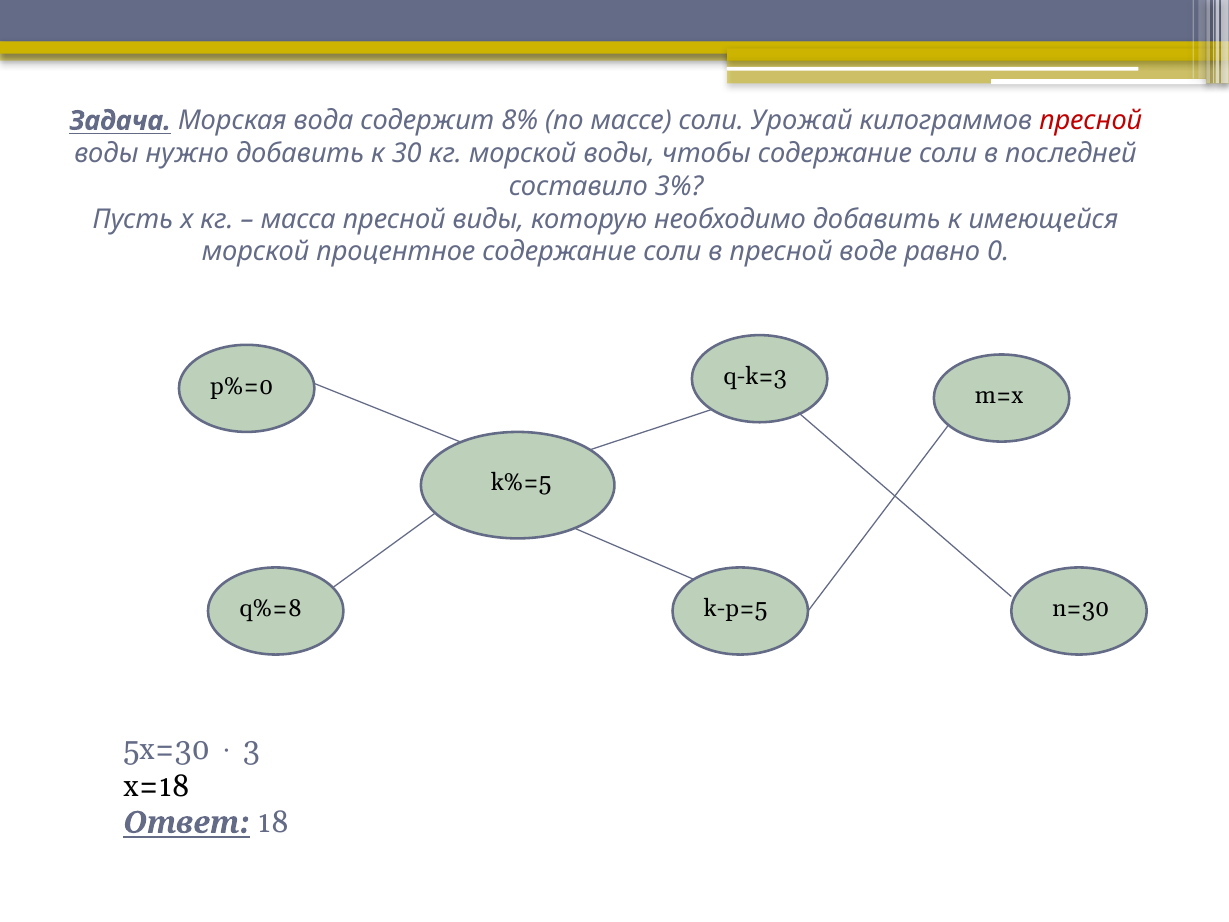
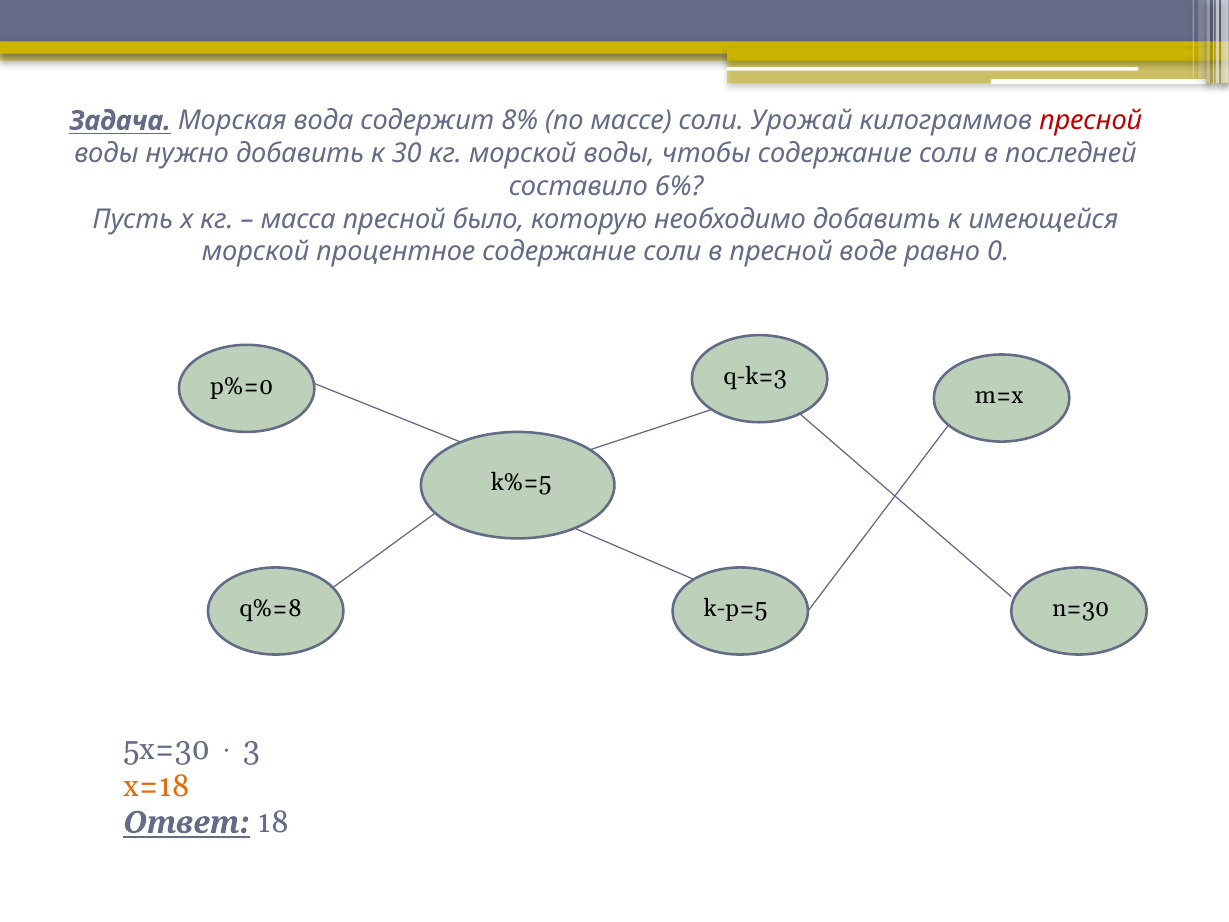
3%: 3% -> 6%
виды: виды -> было
x=18 colour: black -> orange
